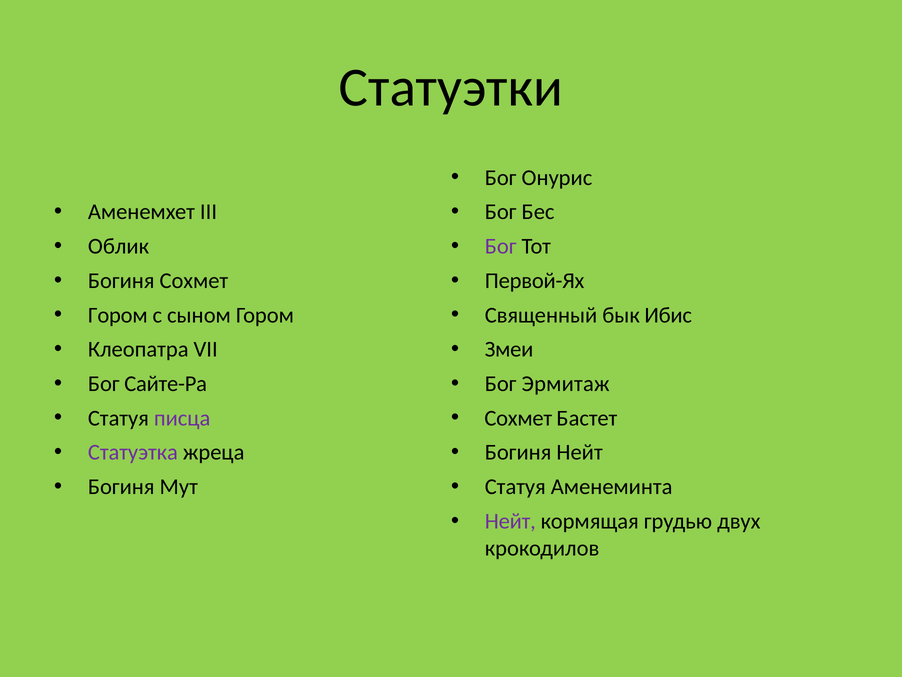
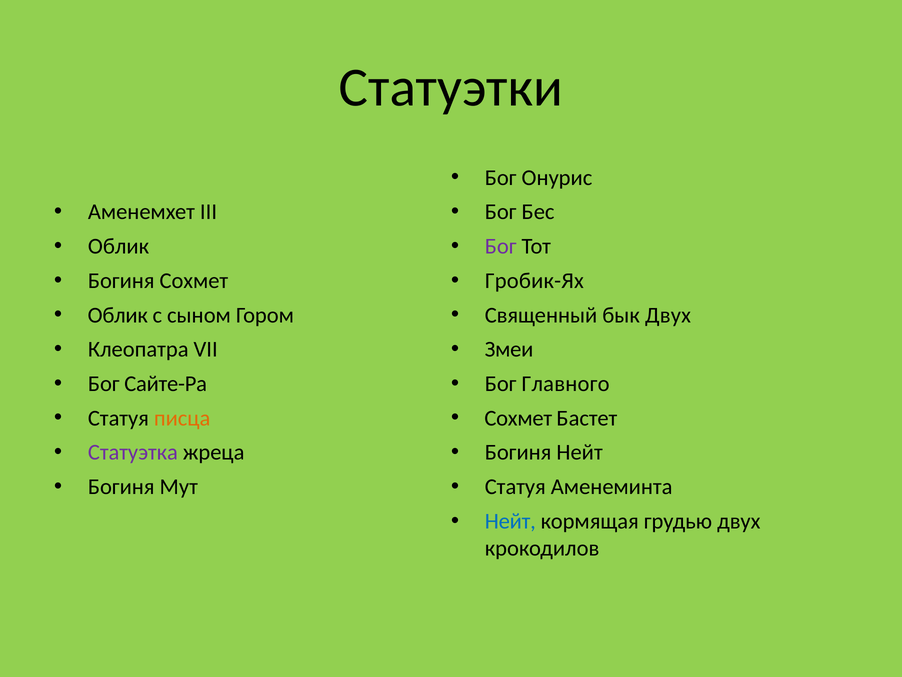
Первой-Ях: Первой-Ях -> Гробик-Ях
Гором at (118, 315): Гором -> Облик
бык Ибис: Ибис -> Двух
Эрмитаж: Эрмитаж -> Главного
писца colour: purple -> orange
Нейт at (510, 521) colour: purple -> blue
